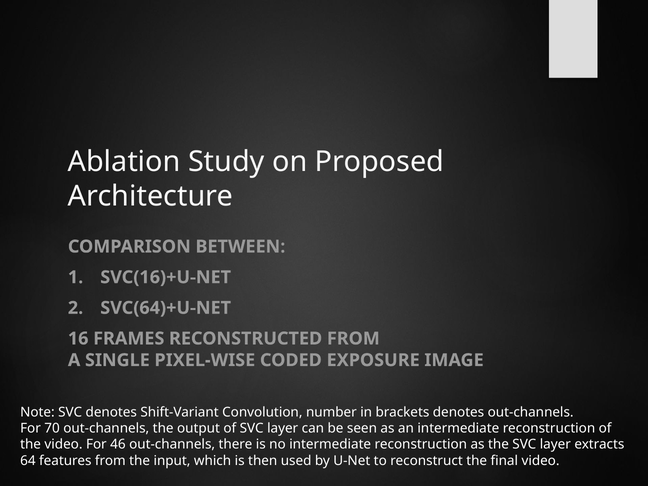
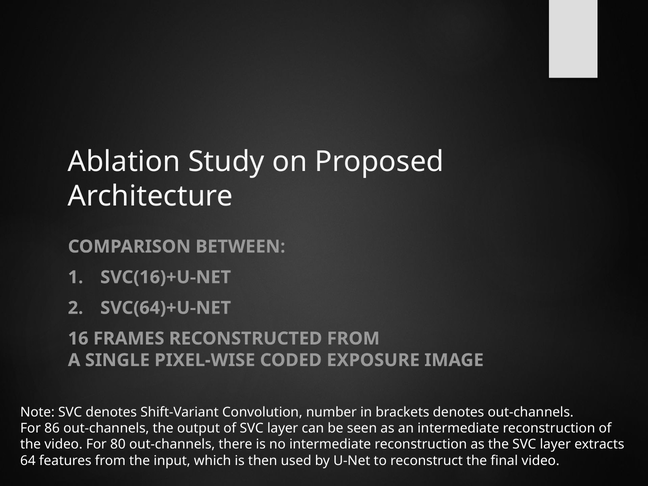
70: 70 -> 86
46: 46 -> 80
